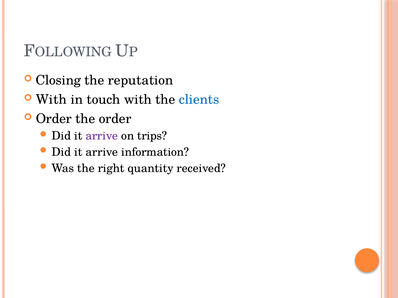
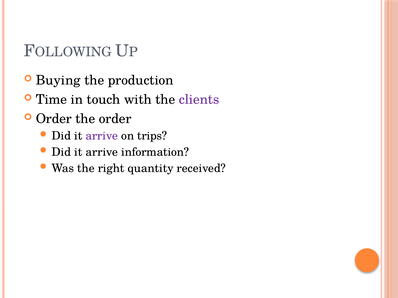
Closing: Closing -> Buying
reputation: reputation -> production
With at (51, 100): With -> Time
clients colour: blue -> purple
